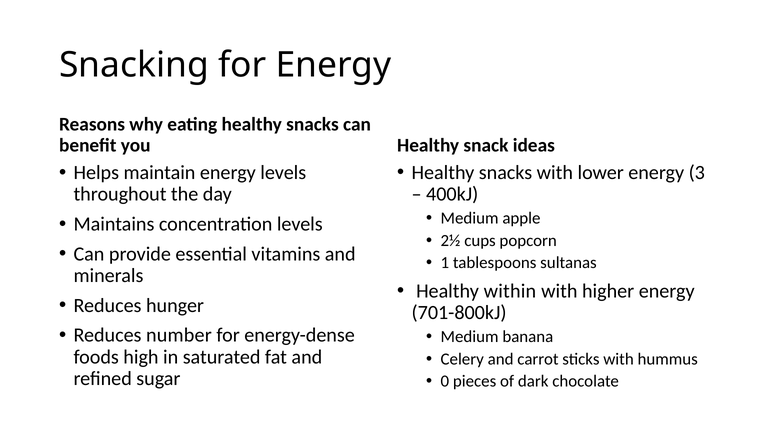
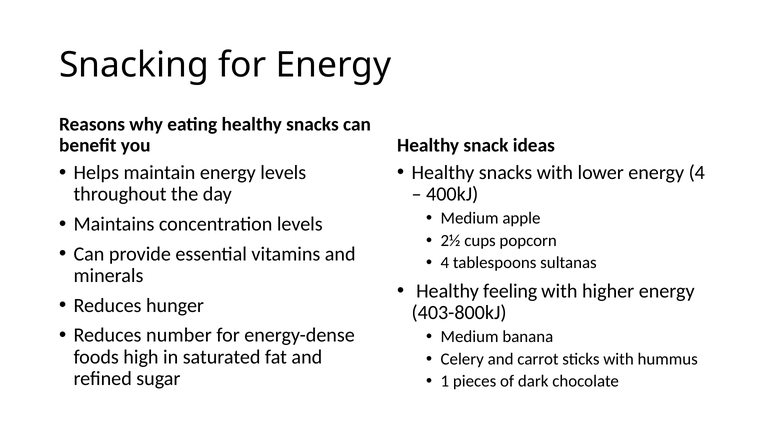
energy 3: 3 -> 4
1 at (445, 263): 1 -> 4
within: within -> feeling
701-800kJ: 701-800kJ -> 403-800kJ
0: 0 -> 1
